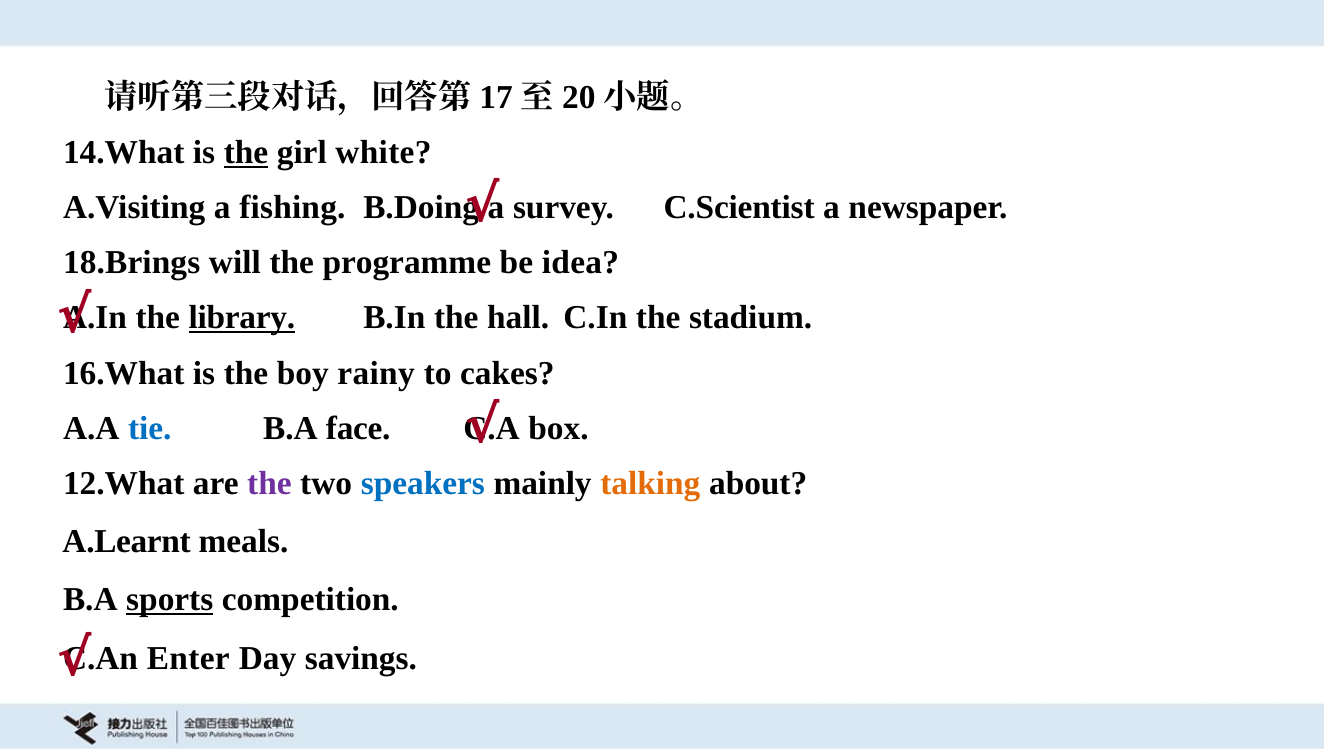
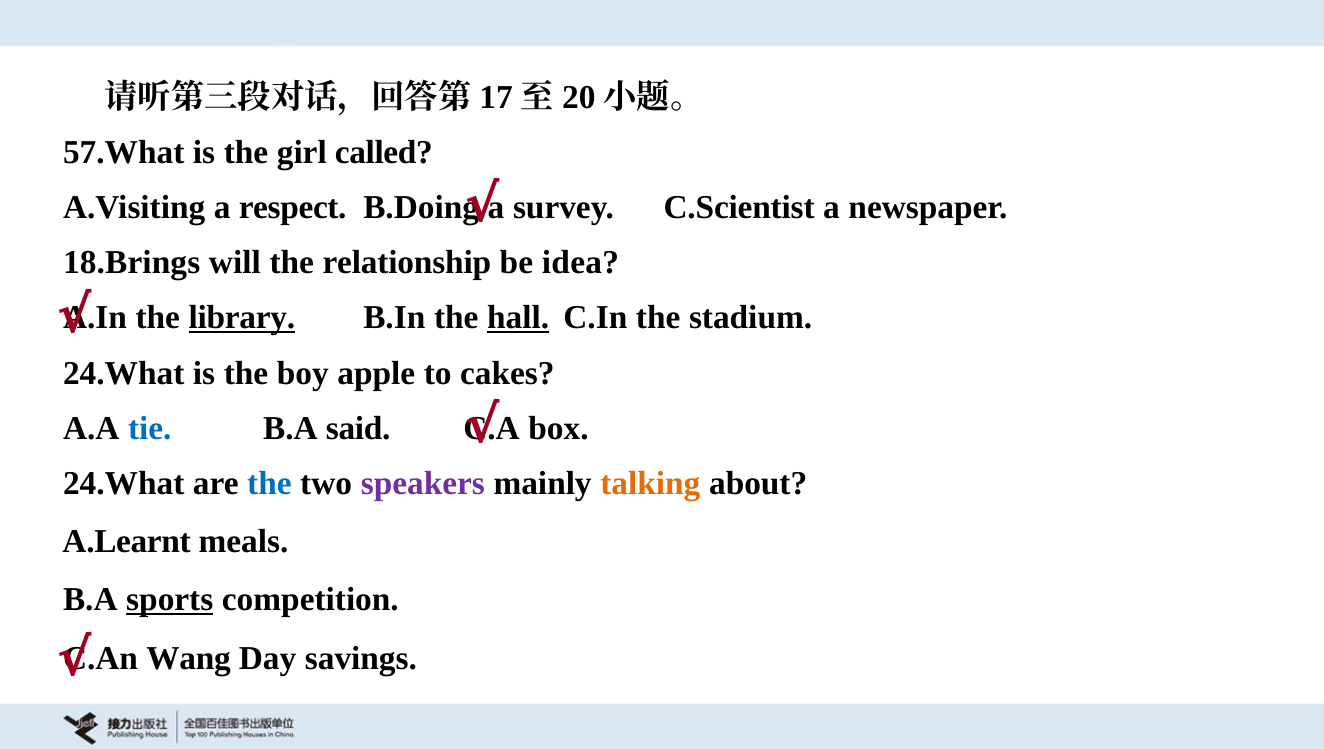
14.What: 14.What -> 57.What
the at (246, 152) underline: present -> none
white: white -> called
fishing: fishing -> respect
programme: programme -> relationship
hall underline: none -> present
16.What at (124, 373): 16.What -> 24.What
rainy: rainy -> apple
face: face -> said
12.What at (124, 483): 12.What -> 24.What
the at (269, 483) colour: purple -> blue
speakers colour: blue -> purple
Enter: Enter -> Wang
